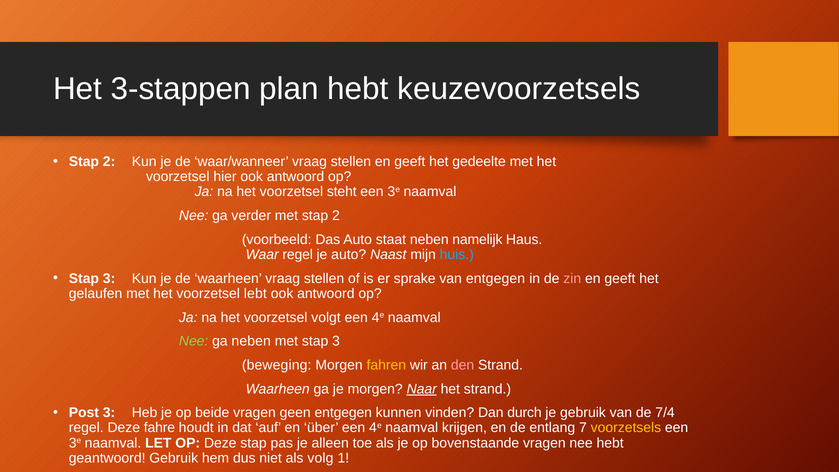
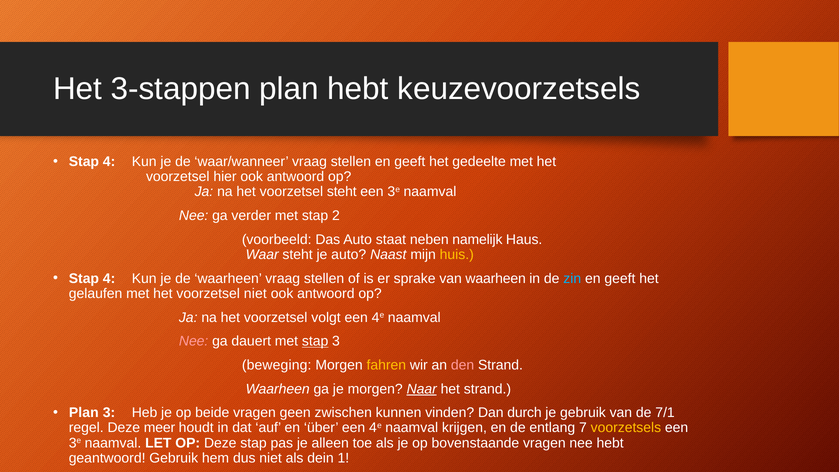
2 at (109, 162): 2 -> 4
Waar regel: regel -> steht
huis colour: light blue -> yellow
3 at (109, 278): 3 -> 4
van entgegen: entgegen -> waarheen
zin colour: pink -> light blue
voorzetsel lebt: lebt -> niet
Nee at (194, 341) colour: light green -> pink
ga neben: neben -> dauert
stap at (315, 341) underline: none -> present
Post at (84, 413): Post -> Plan
geen entgegen: entgegen -> zwischen
7/4: 7/4 -> 7/1
fahre: fahre -> meer
volg: volg -> dein
